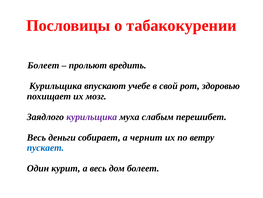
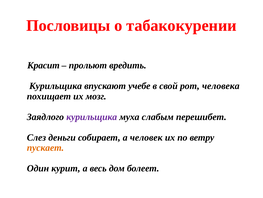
Болеет at (43, 65): Болеет -> Красит
здоровью: здоровью -> человека
Весь at (36, 137): Весь -> Слез
чернит: чернит -> человек
пускает colour: blue -> orange
